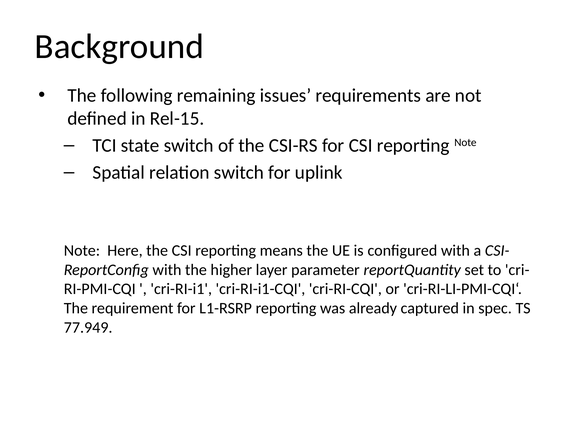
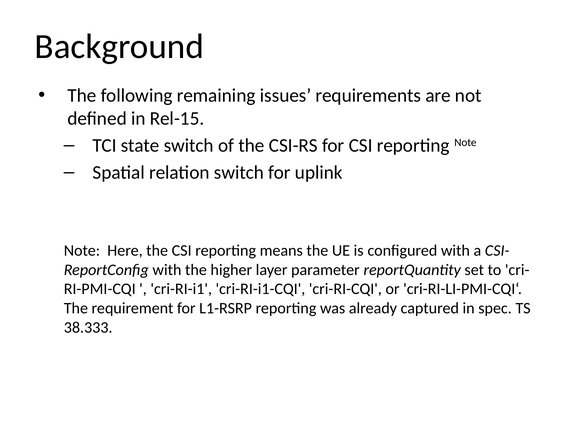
77.949: 77.949 -> 38.333
